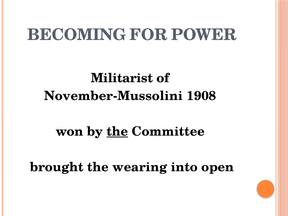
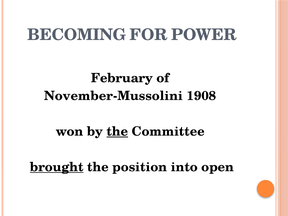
Militarist: Militarist -> February
brought underline: none -> present
wearing: wearing -> position
